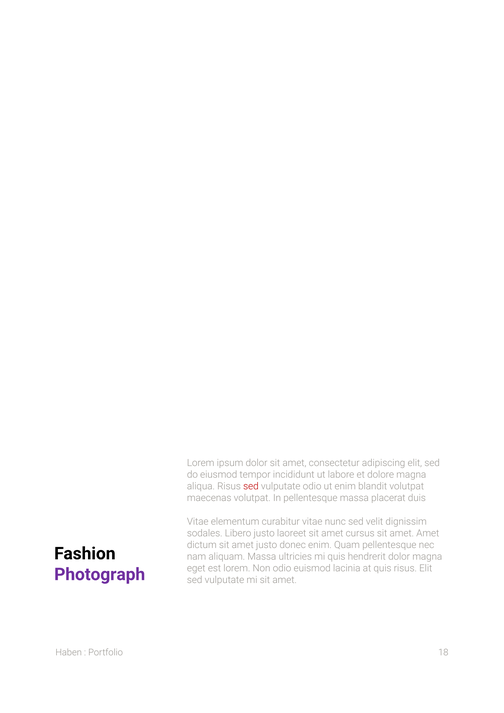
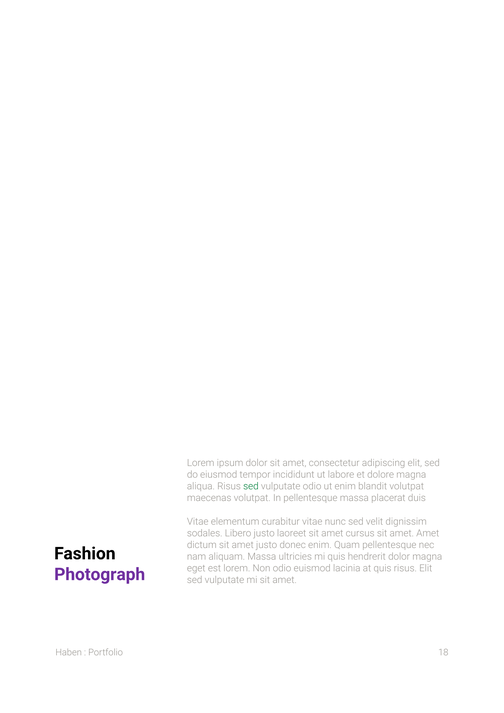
sed at (251, 486) colour: red -> green
